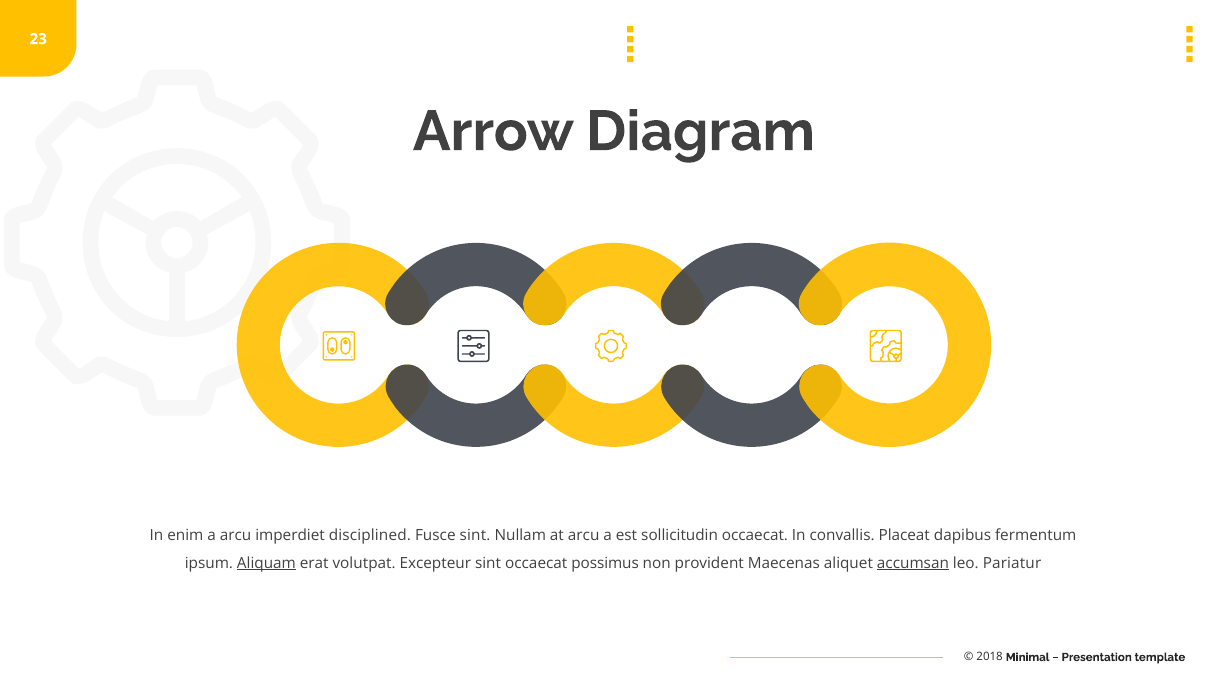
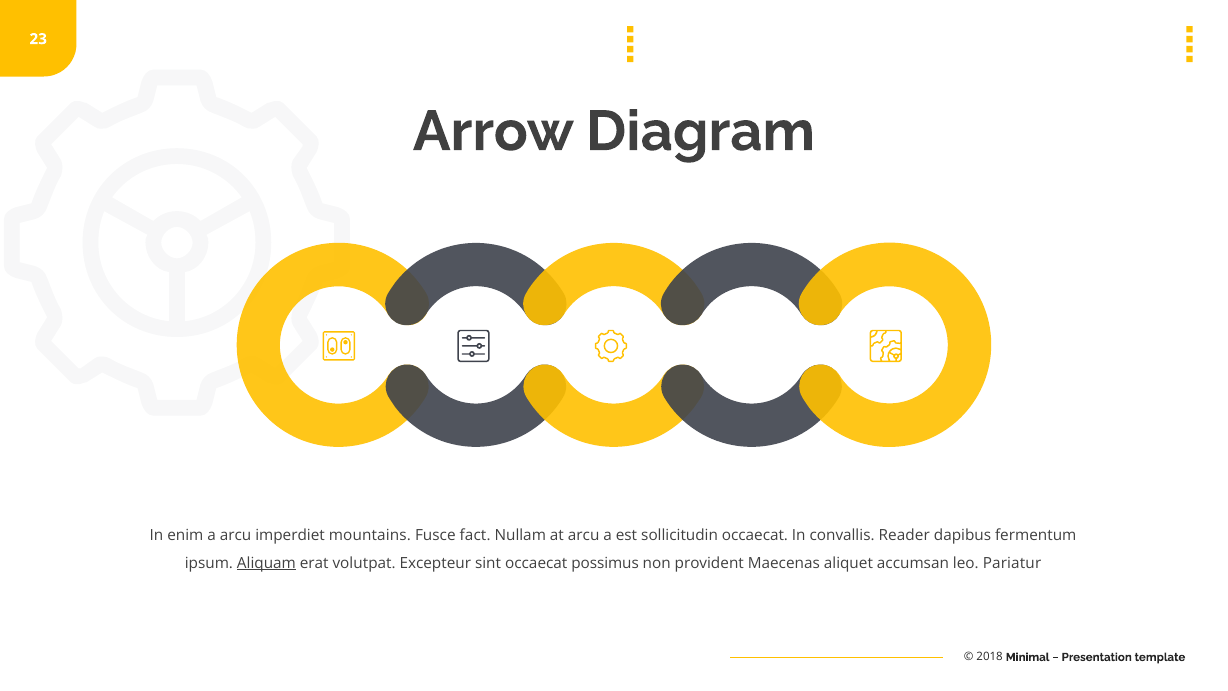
disciplined: disciplined -> mountains
Fusce sint: sint -> fact
Placeat: Placeat -> Reader
accumsan underline: present -> none
